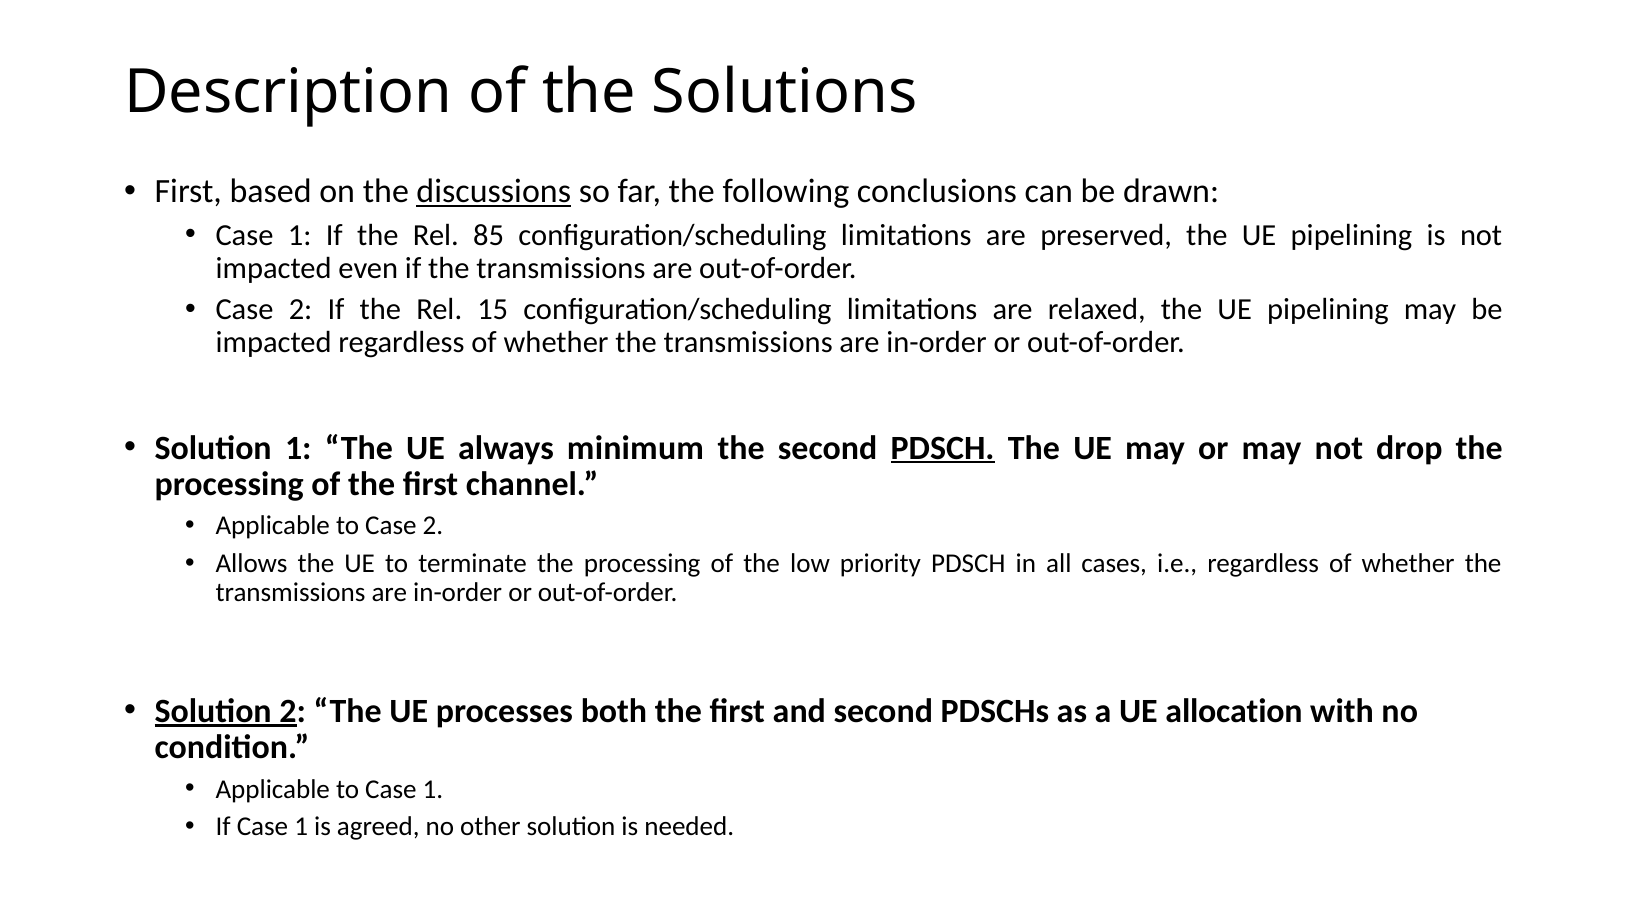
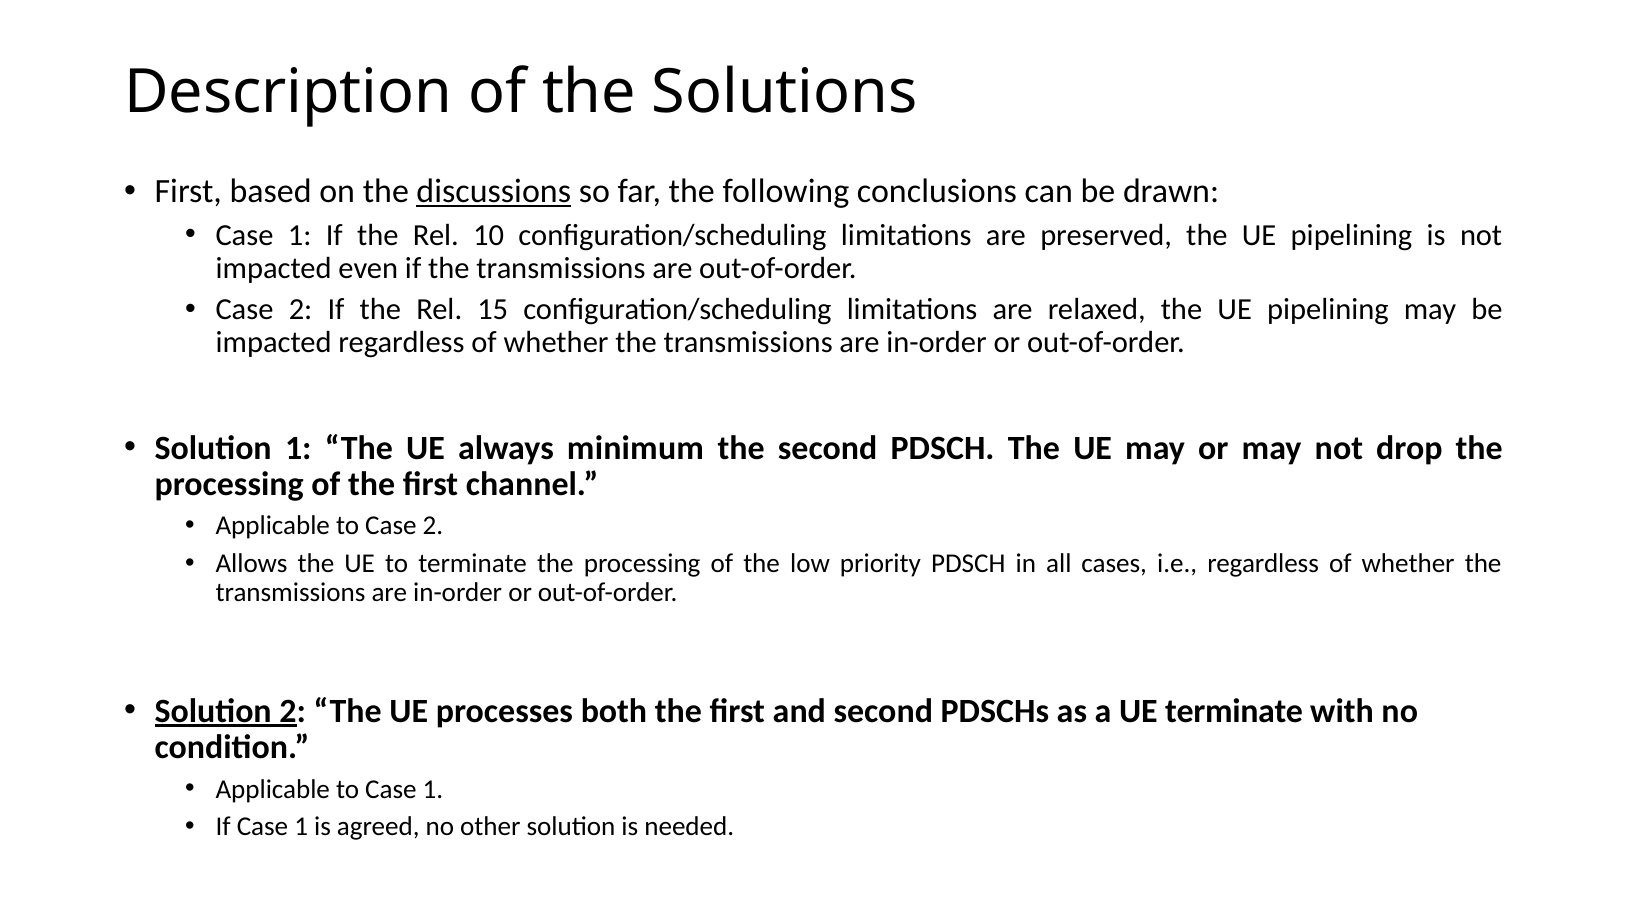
85: 85 -> 10
PDSCH at (943, 448) underline: present -> none
UE allocation: allocation -> terminate
